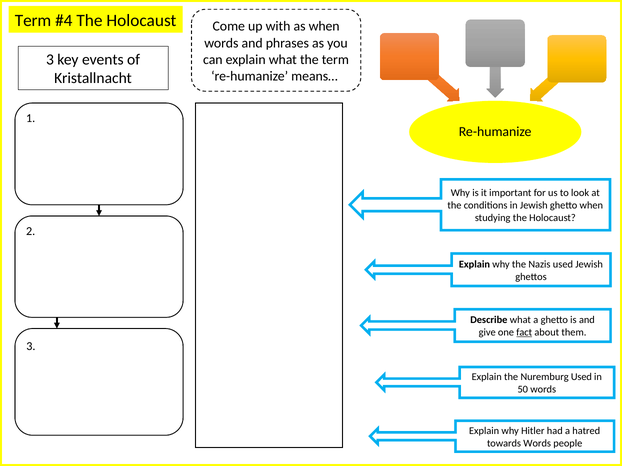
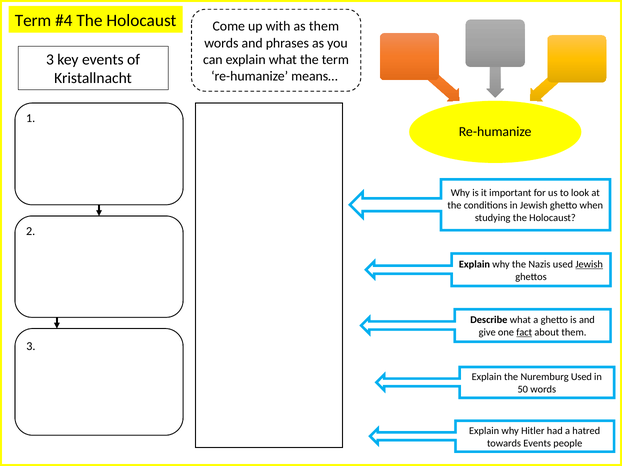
as when: when -> them
Jewish at (589, 265) underline: none -> present
towards Words: Words -> Events
